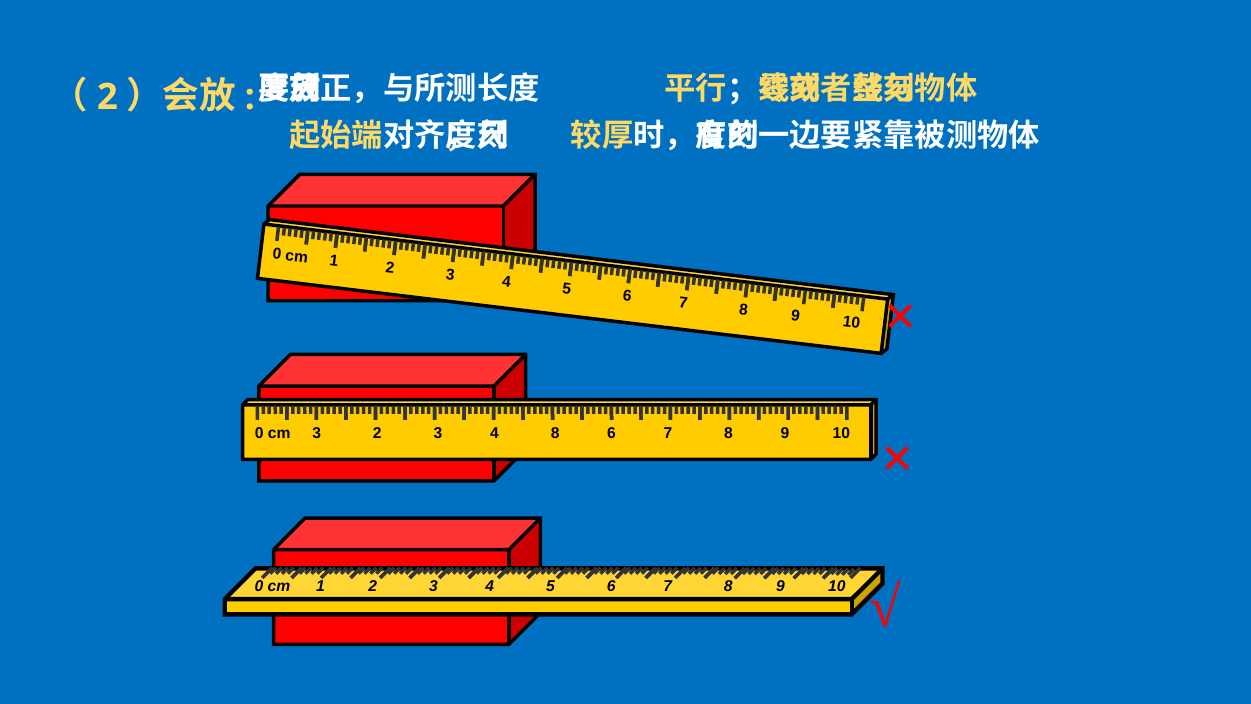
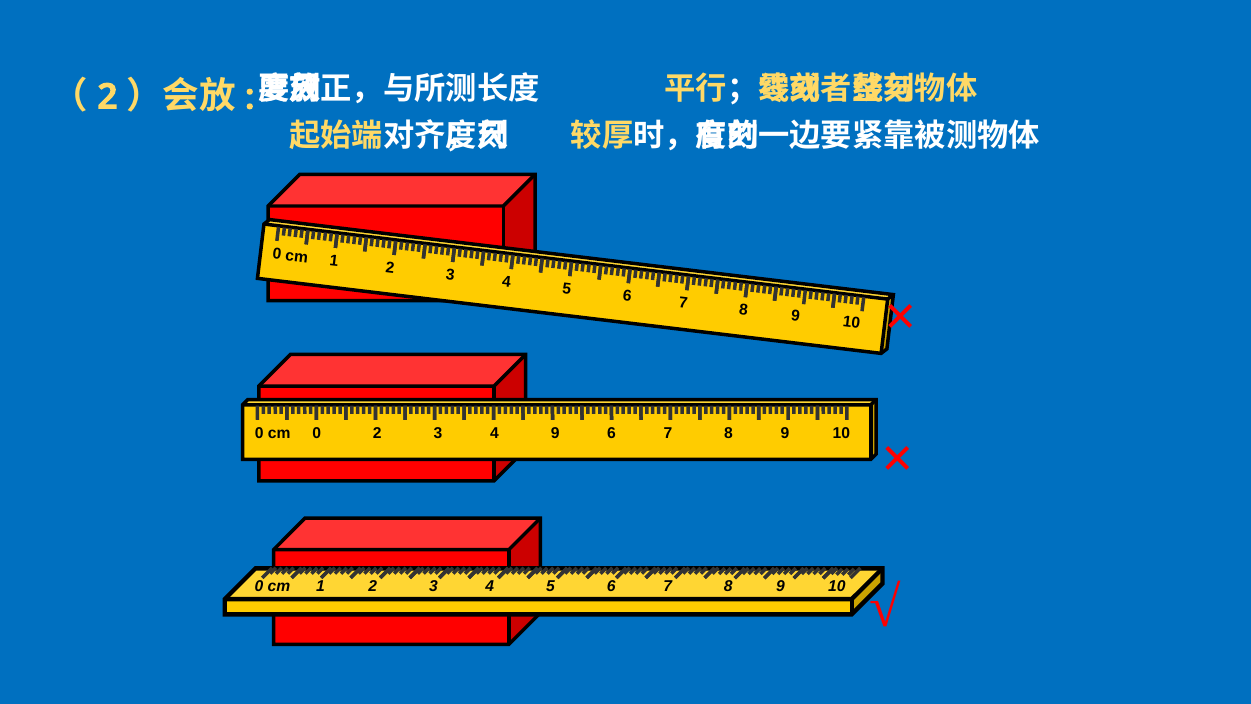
cm 3: 3 -> 0
4 8: 8 -> 9
